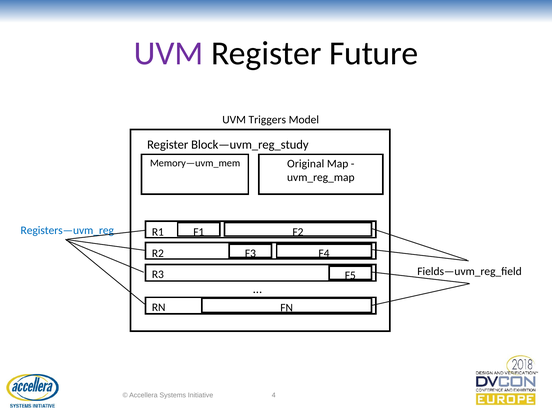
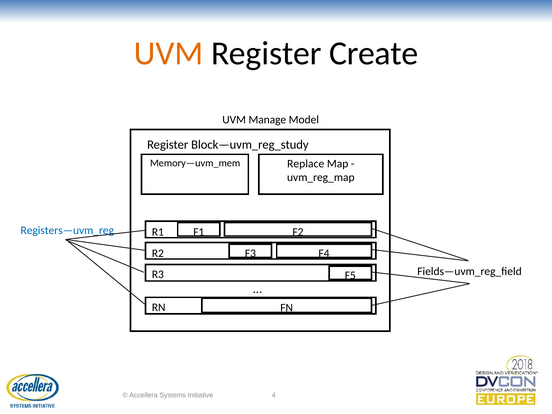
UVM at (169, 53) colour: purple -> orange
Future: Future -> Create
Triggers: Triggers -> Manage
Original: Original -> Replace
